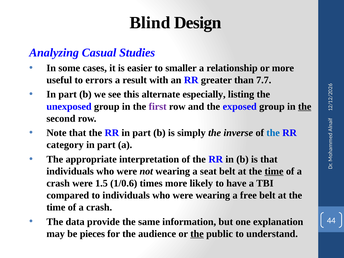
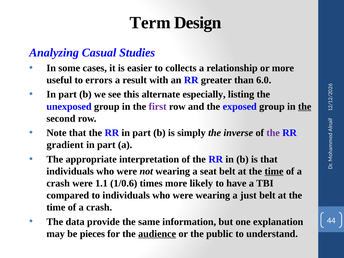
Blind: Blind -> Term
smaller: smaller -> collects
7.7: 7.7 -> 6.0
the at (273, 133) colour: blue -> purple
category: category -> gradient
1.5: 1.5 -> 1.1
free: free -> just
audience underline: none -> present
the at (197, 234) underline: present -> none
